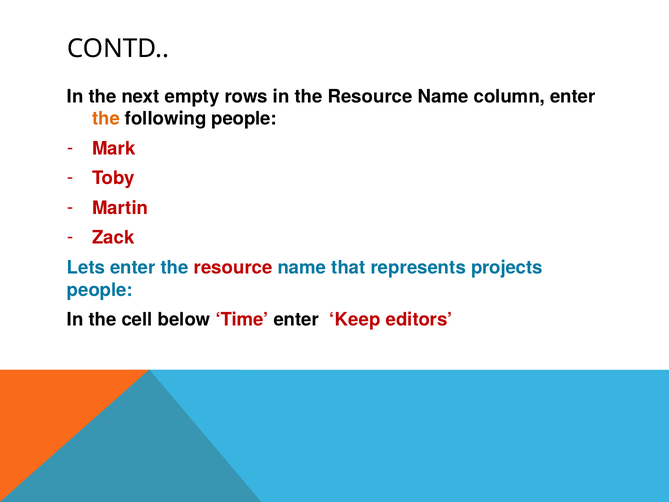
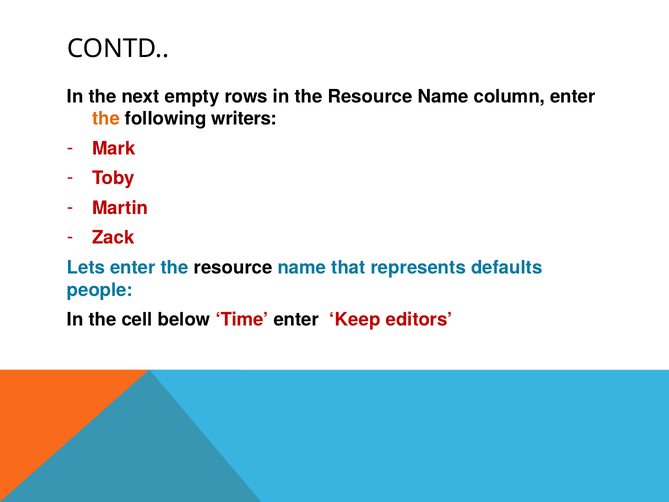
following people: people -> writers
resource at (233, 267) colour: red -> black
projects: projects -> defaults
